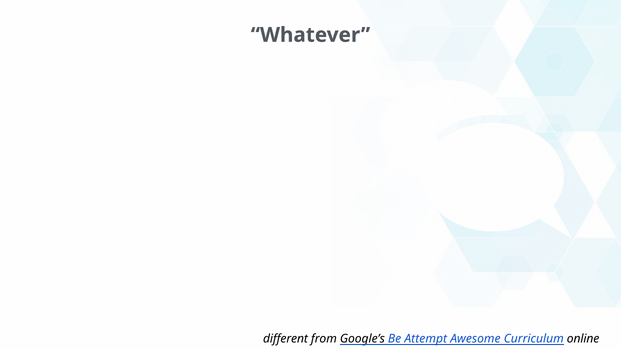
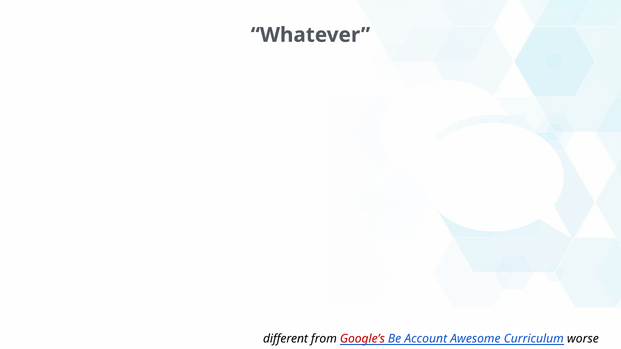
Google’s colour: black -> red
Attempt: Attempt -> Account
online: online -> worse
